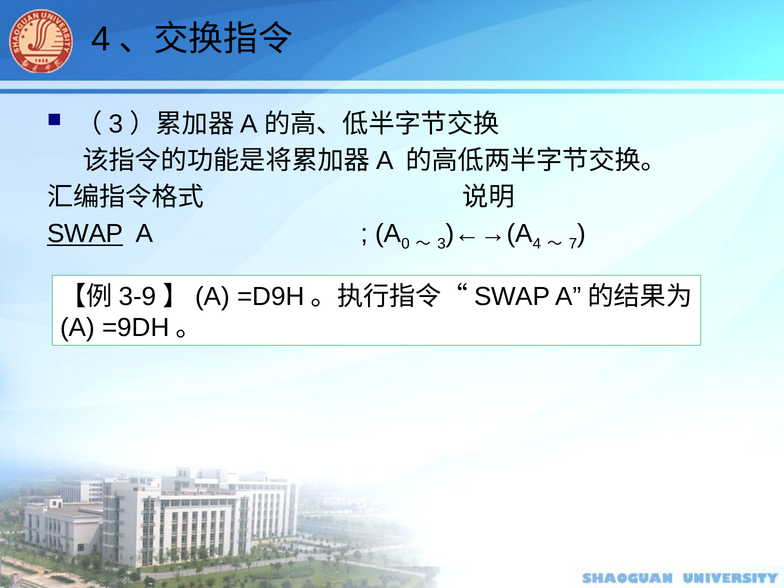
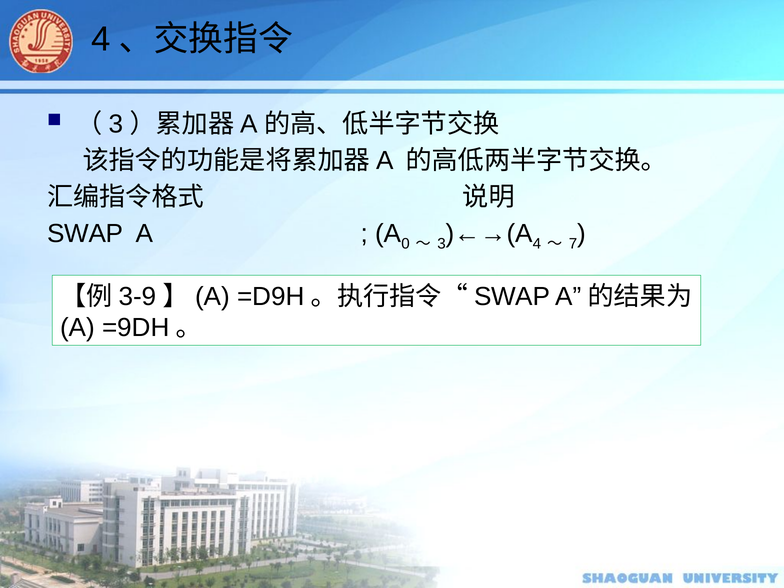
SWAP underline: present -> none
